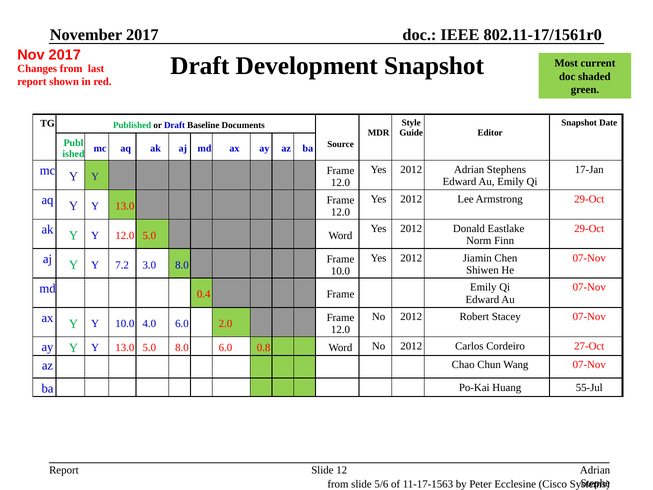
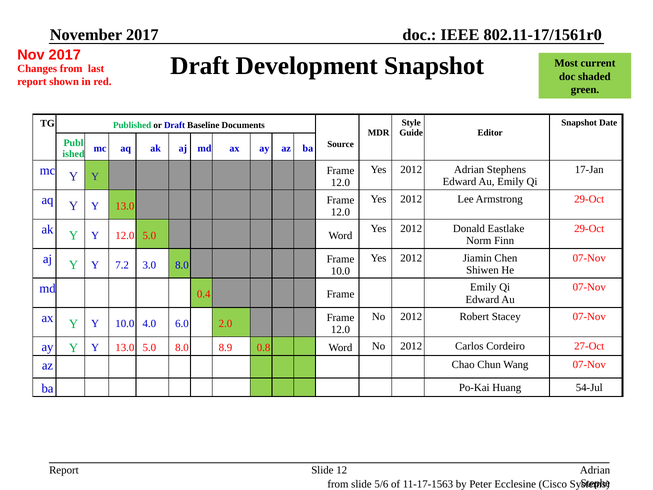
8.0 6.0: 6.0 -> 8.9
55-Jul: 55-Jul -> 54-Jul
